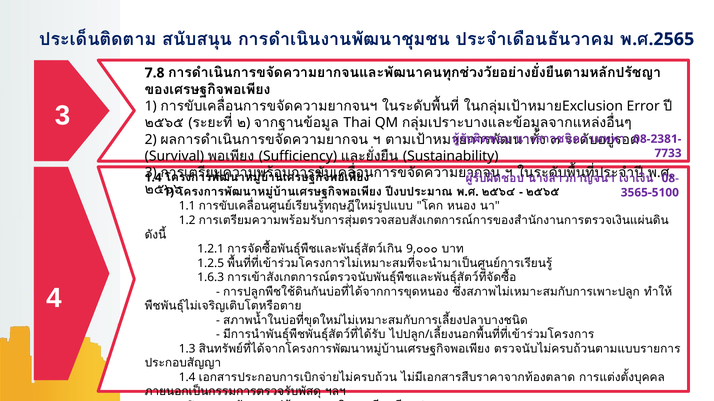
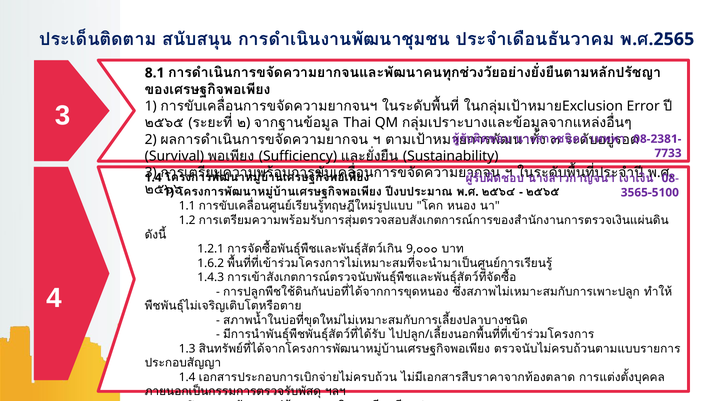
7.8: 7.8 -> 8.1
1.2.5: 1.2.5 -> 1.6.2
1.6.3: 1.6.3 -> 1.4.3
